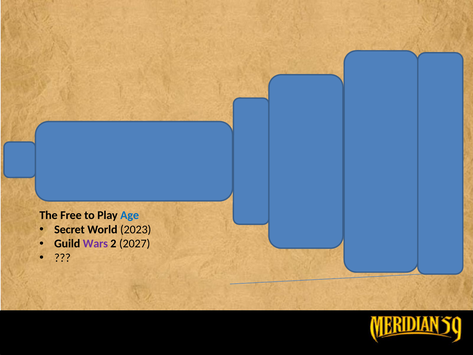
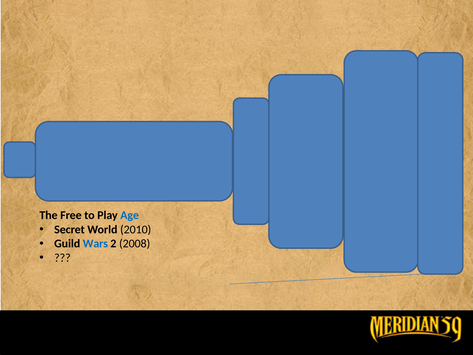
2023: 2023 -> 2010
Wars colour: purple -> blue
2027: 2027 -> 2008
